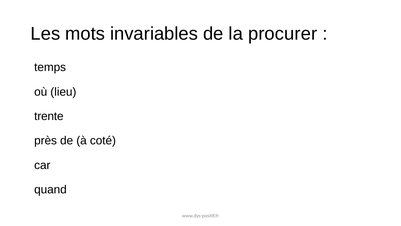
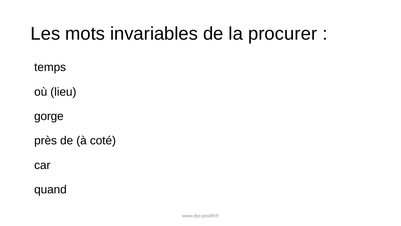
trente: trente -> gorge
